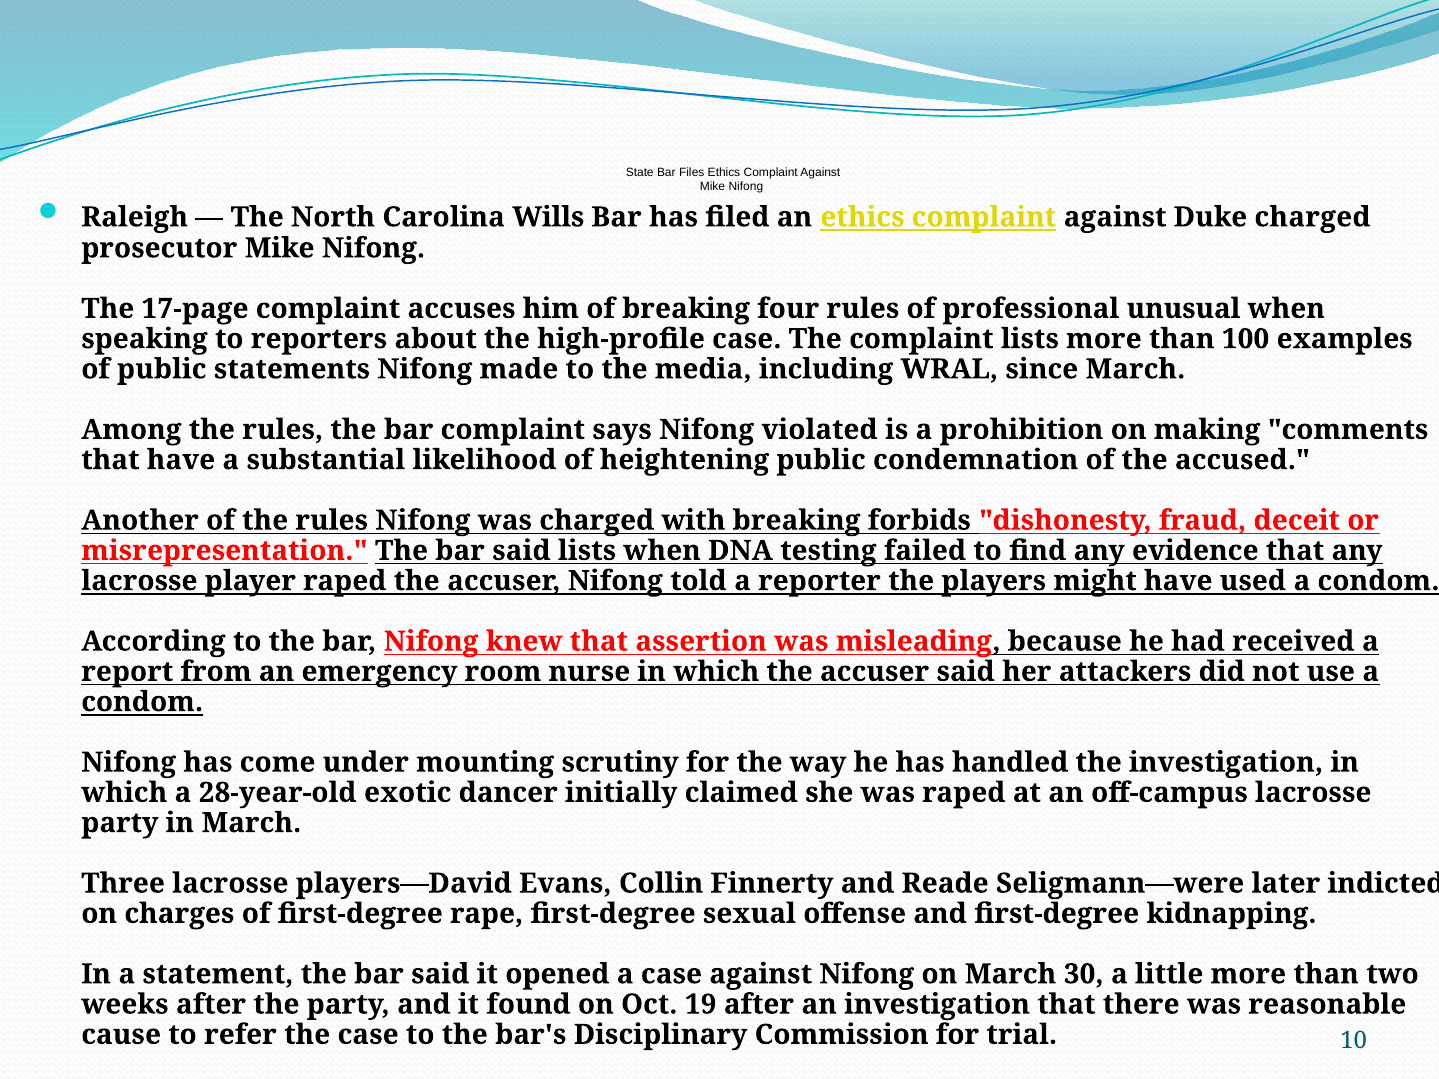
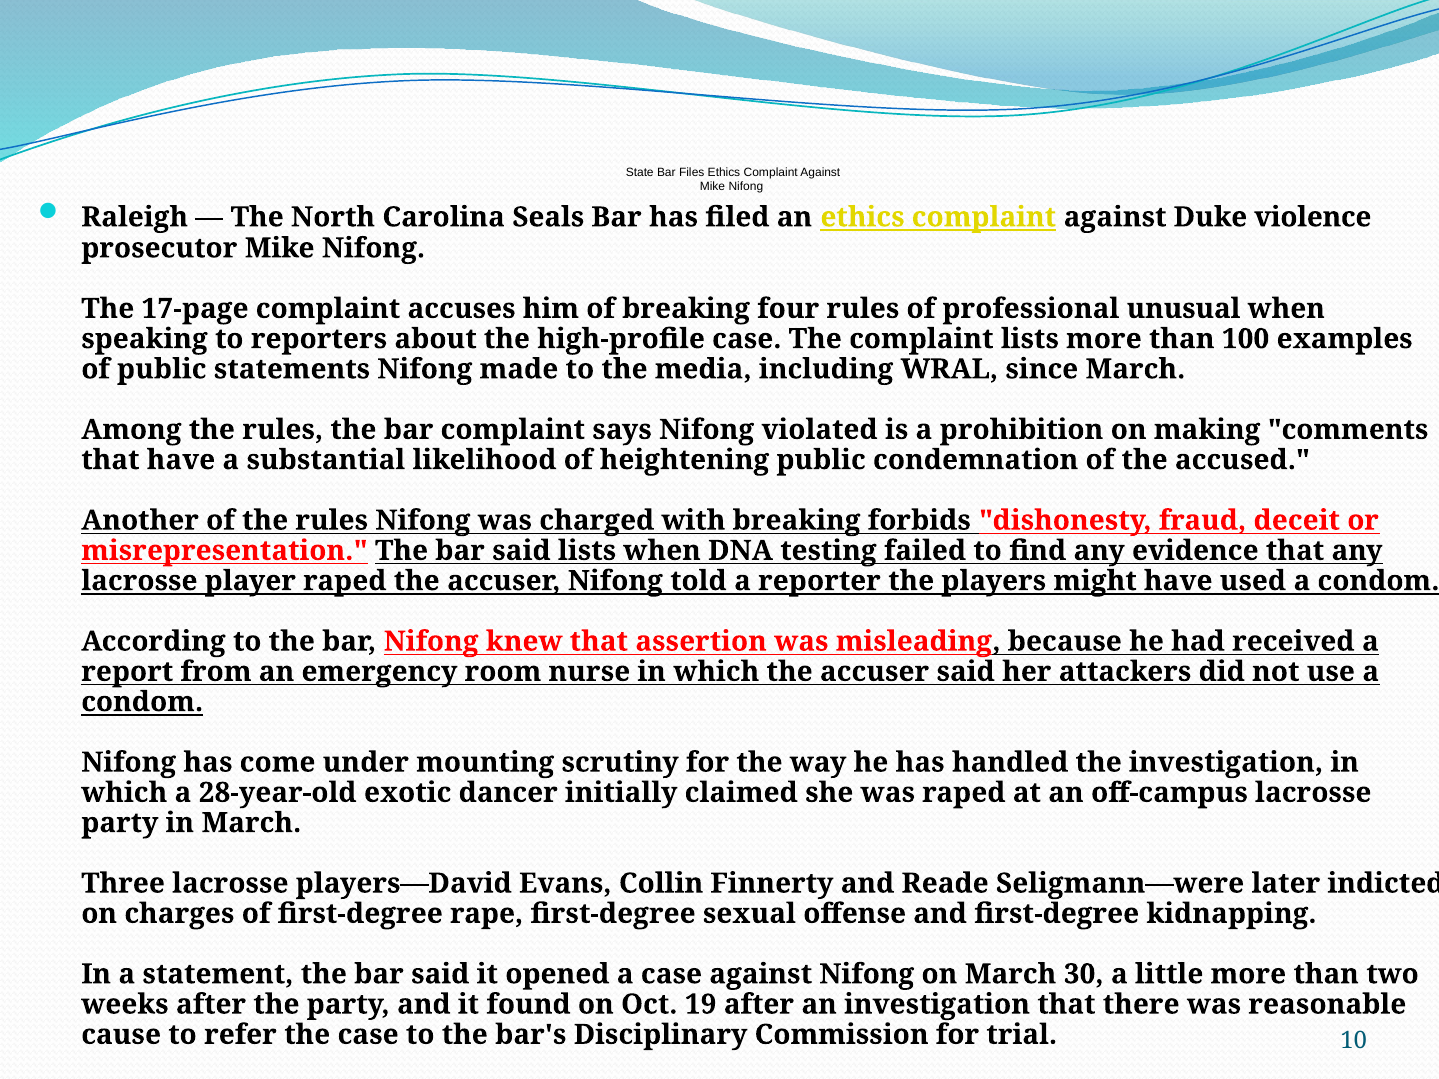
Wills: Wills -> Seals
Duke charged: charged -> violence
